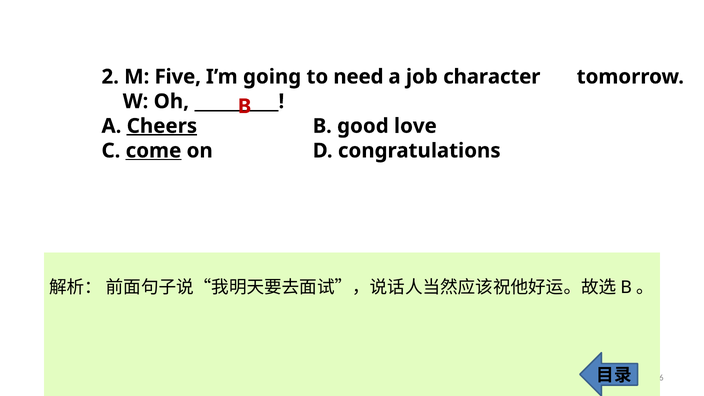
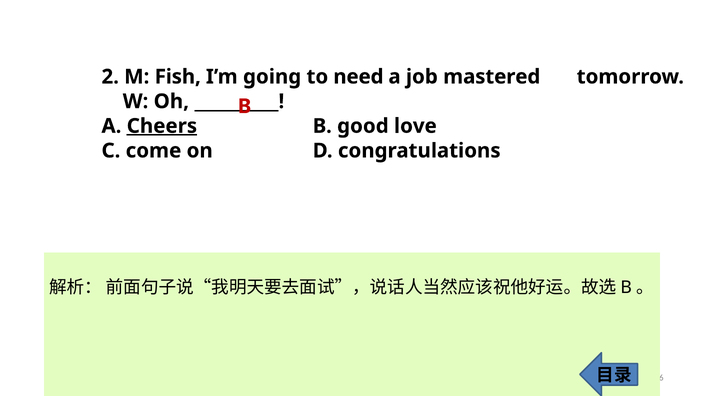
Five: Five -> Fish
character: character -> mastered
come underline: present -> none
